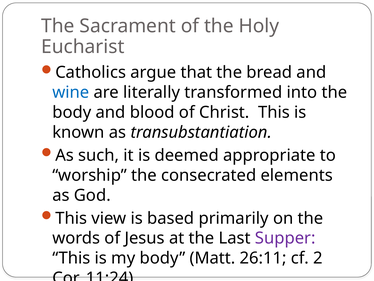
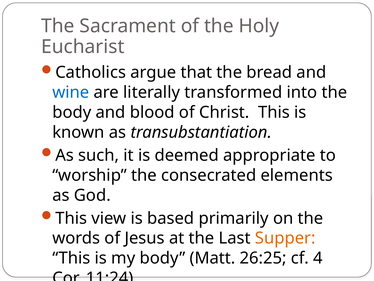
Supper colour: purple -> orange
26:11: 26:11 -> 26:25
2: 2 -> 4
